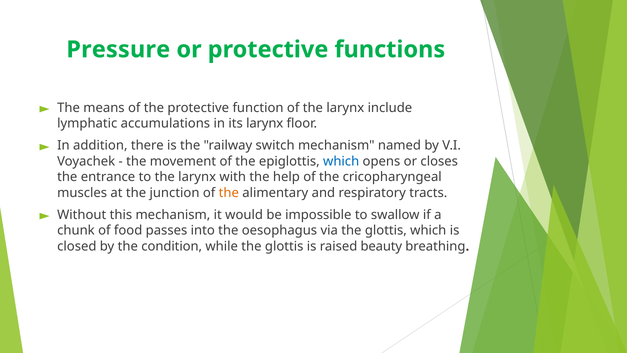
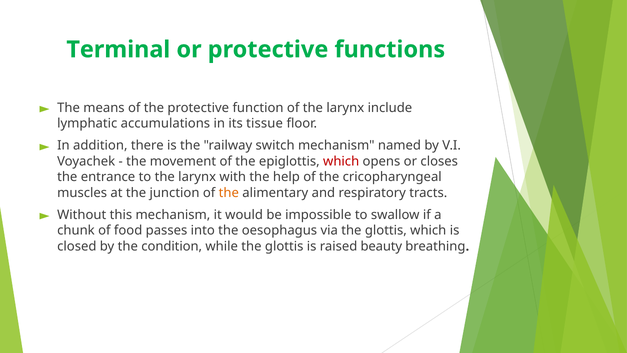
Pressure: Pressure -> Terminal
its larynx: larynx -> tissue
which at (341, 161) colour: blue -> red
